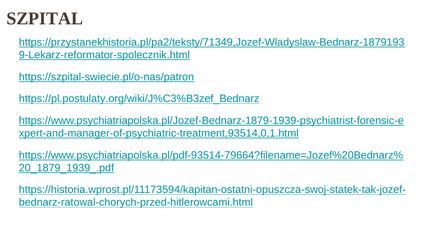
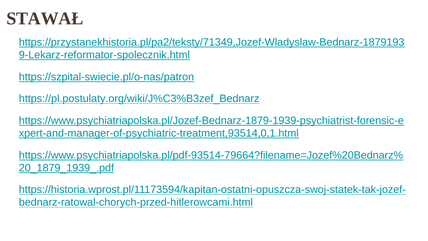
SZPITAL: SZPITAL -> STAWAŁ
